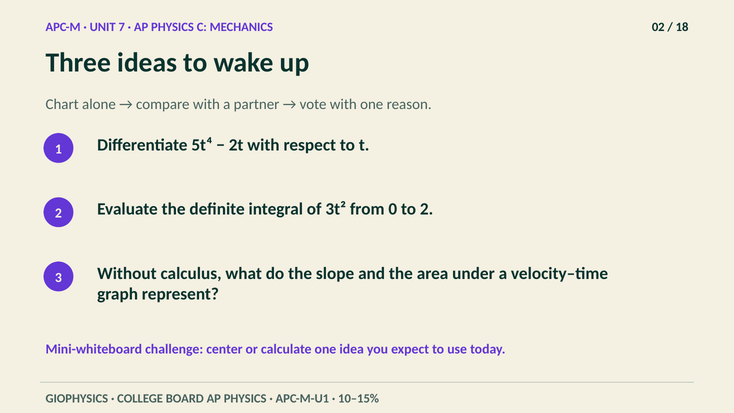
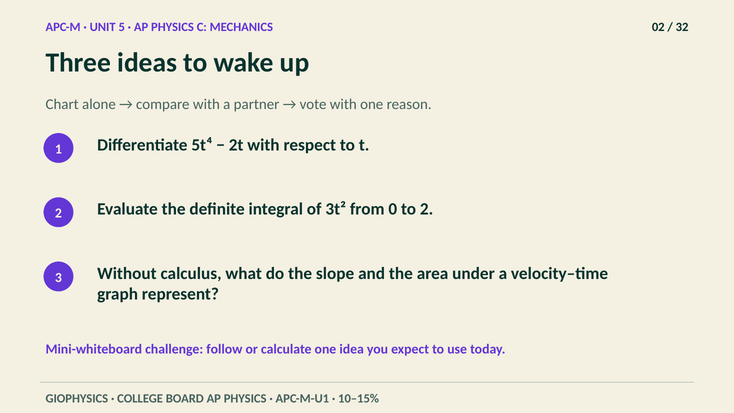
7: 7 -> 5
18: 18 -> 32
center: center -> follow
